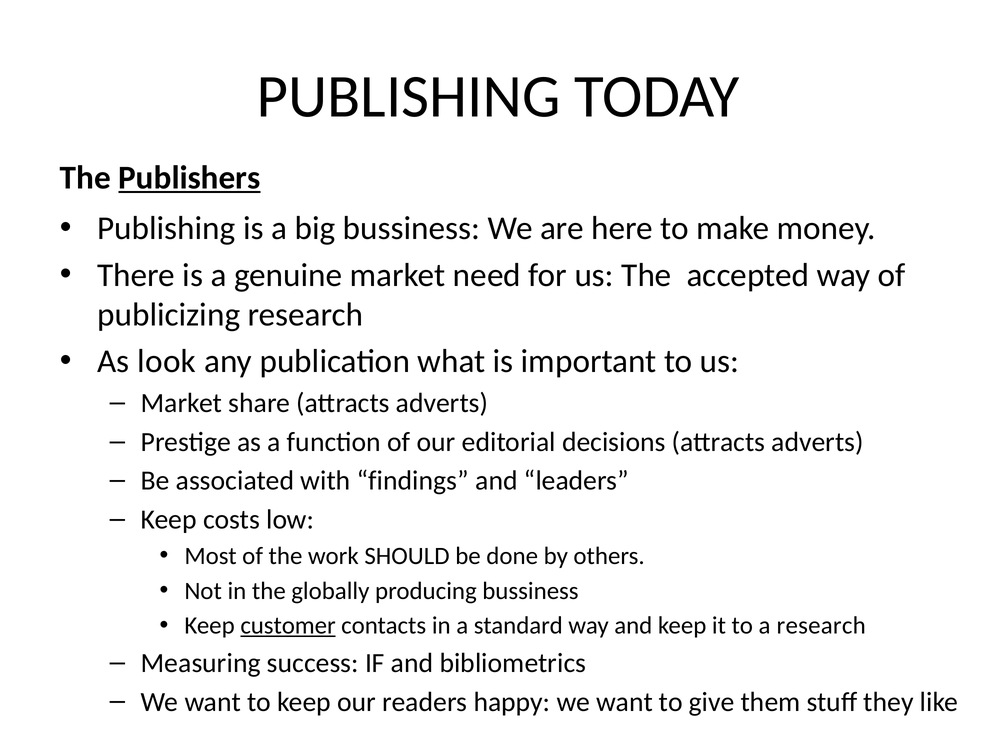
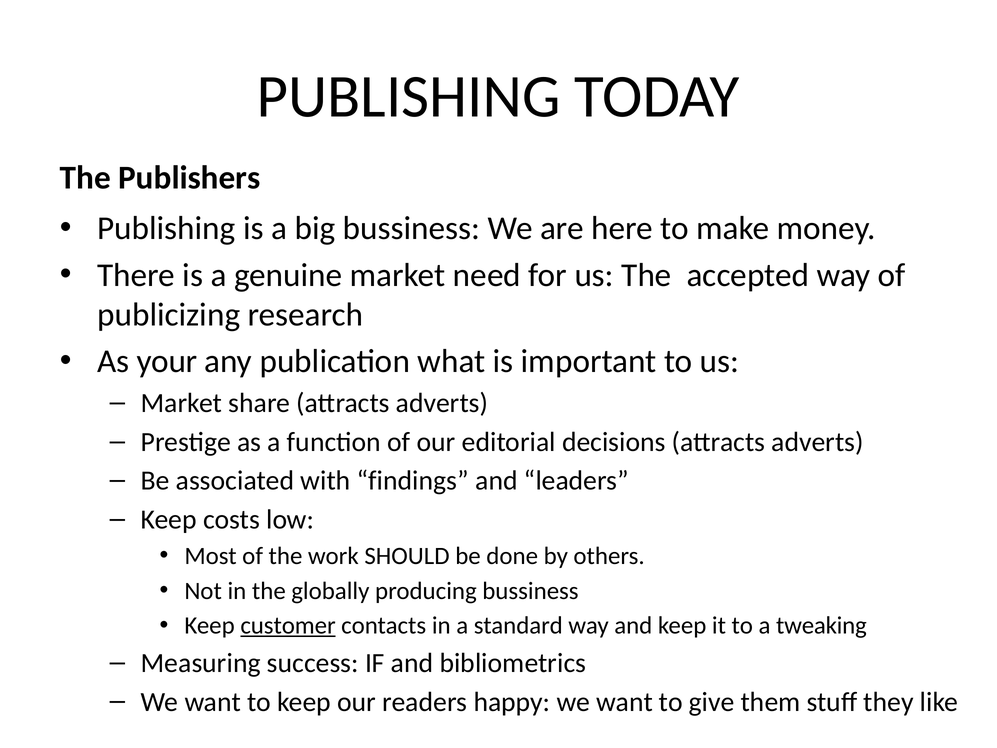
Publishers underline: present -> none
look: look -> your
a research: research -> tweaking
